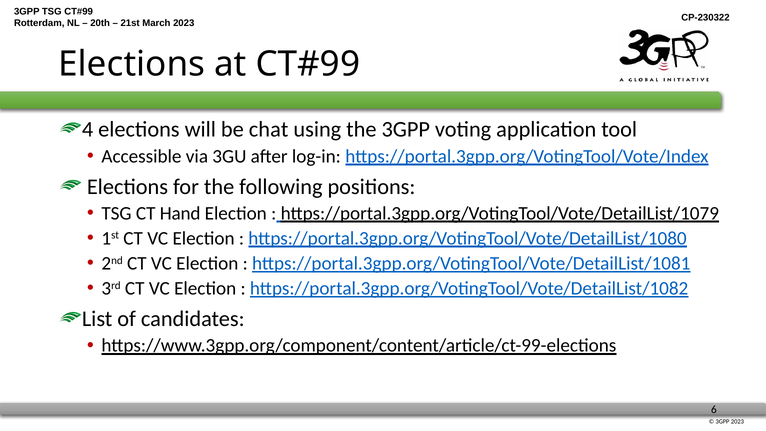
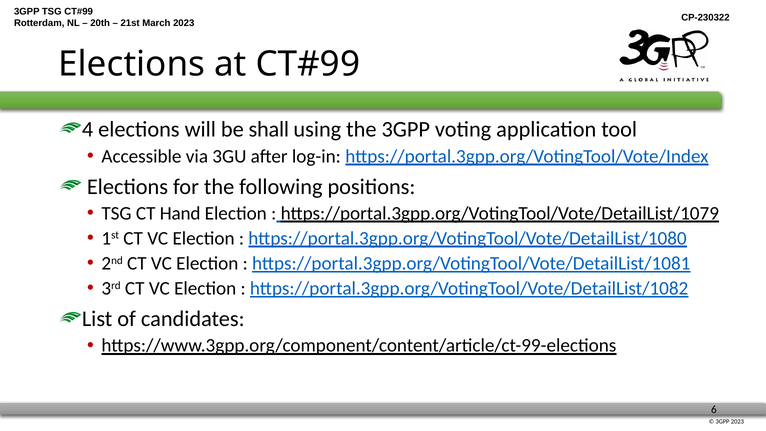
chat: chat -> shall
